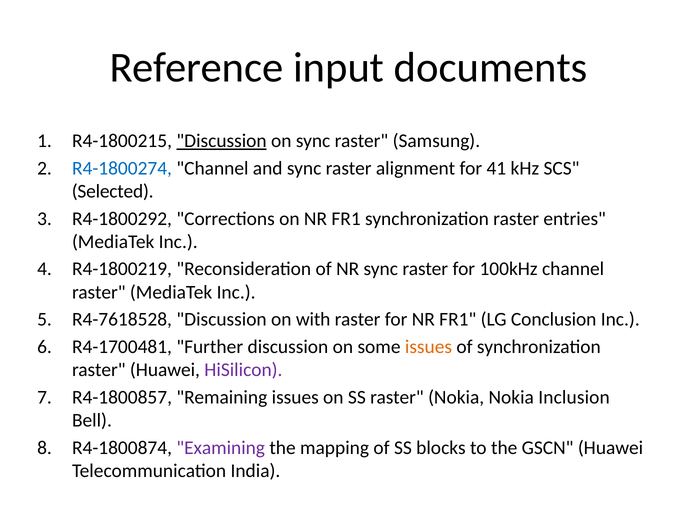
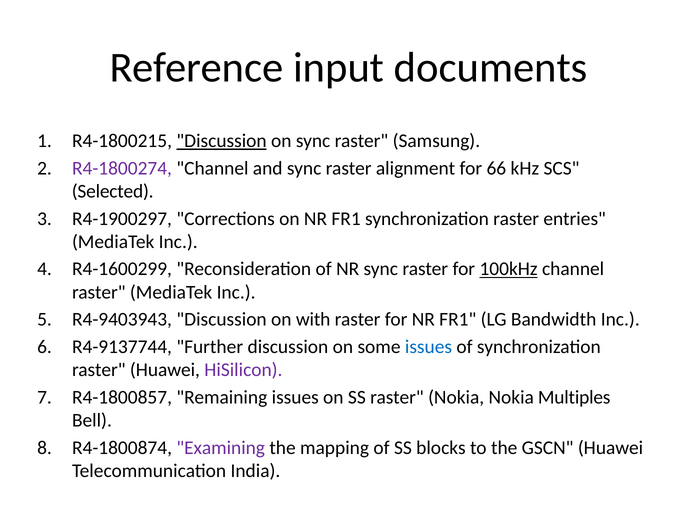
R4-1800274 colour: blue -> purple
41: 41 -> 66
R4-1800292: R4-1800292 -> R4-1900297
R4-1800219: R4-1800219 -> R4-1600299
100kHz underline: none -> present
R4-7618528: R4-7618528 -> R4-9403943
Conclusion: Conclusion -> Bandwidth
R4-1700481: R4-1700481 -> R4-9137744
issues at (428, 346) colour: orange -> blue
Inclusion: Inclusion -> Multiples
